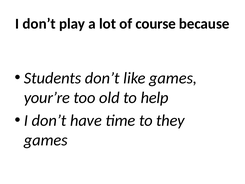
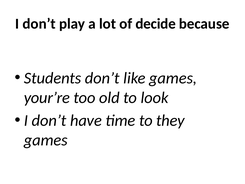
course: course -> decide
help: help -> look
